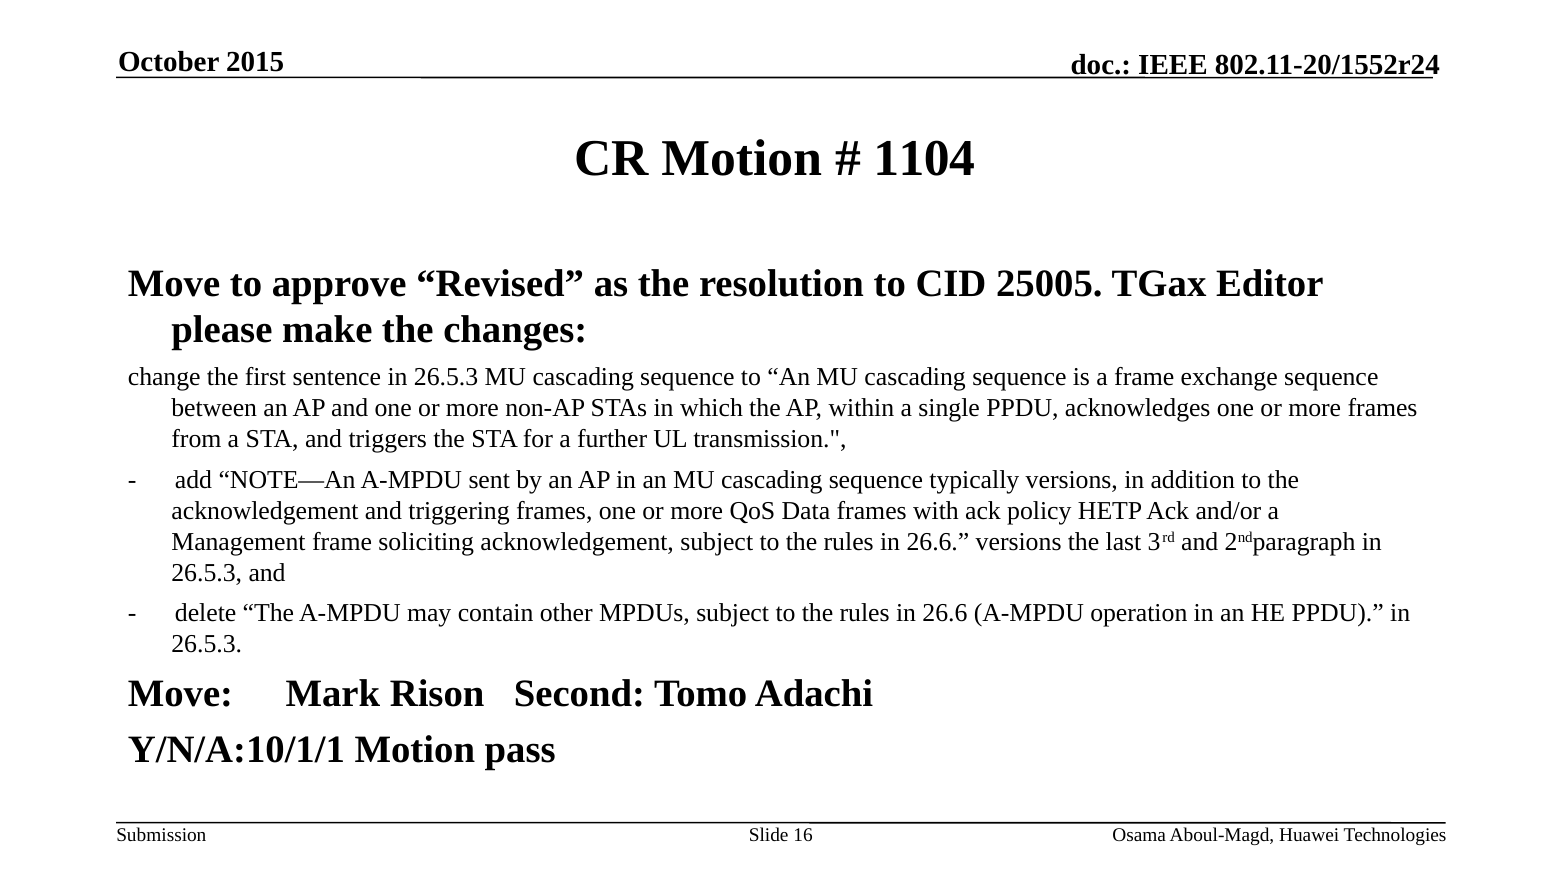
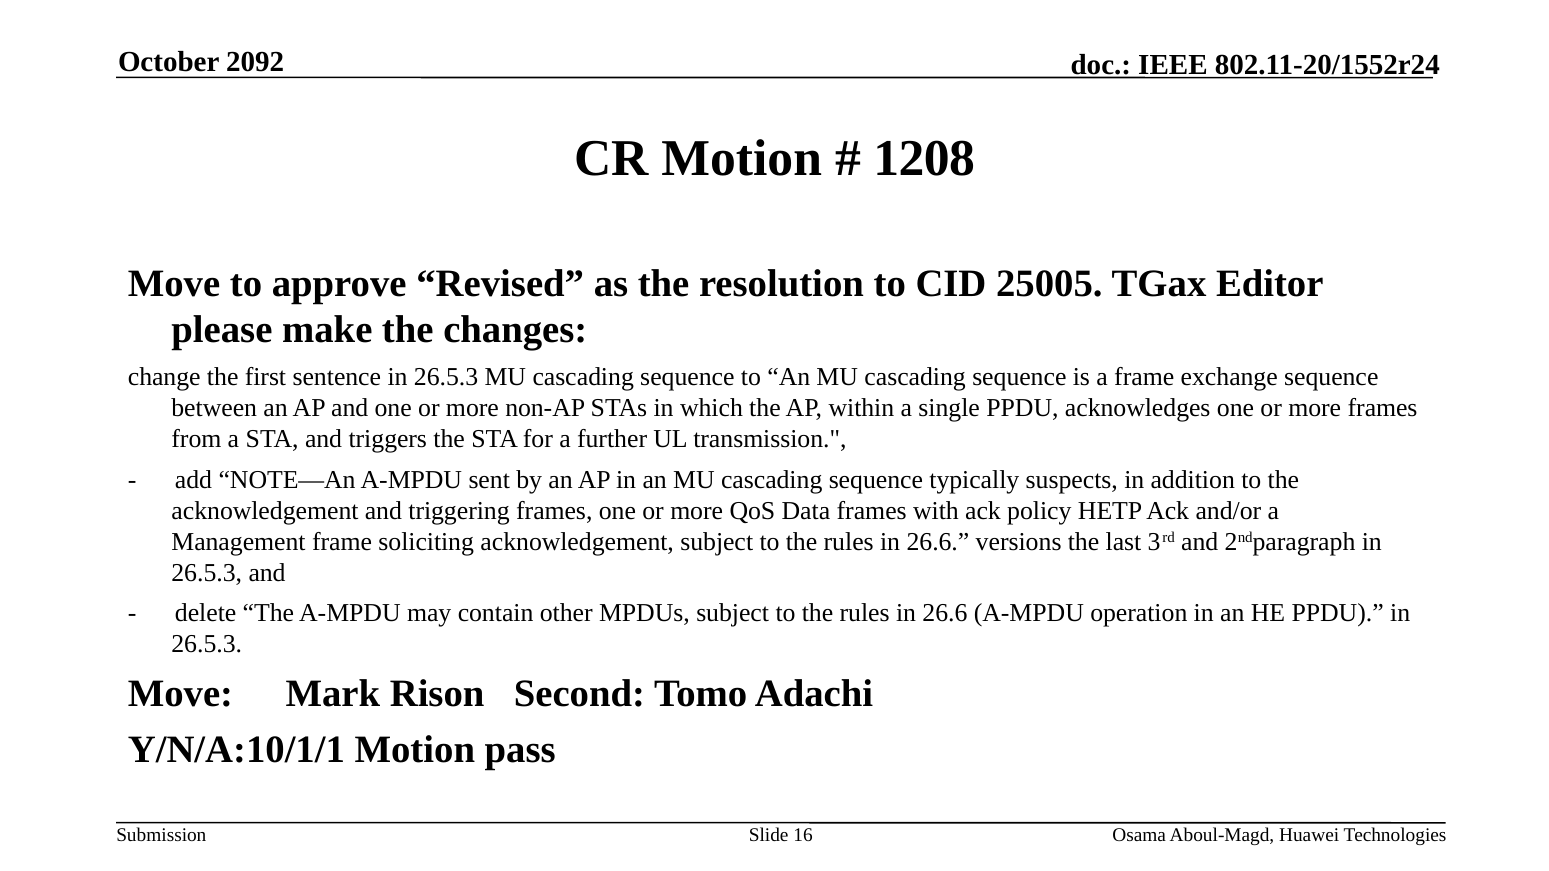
2015: 2015 -> 2092
1104: 1104 -> 1208
typically versions: versions -> suspects
